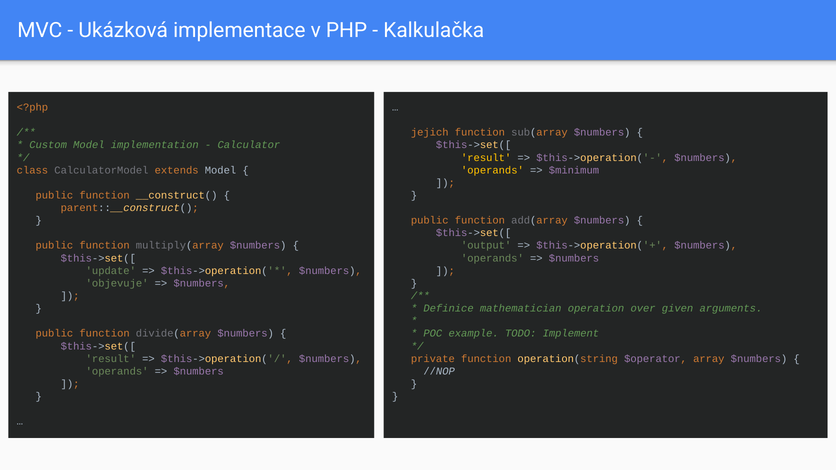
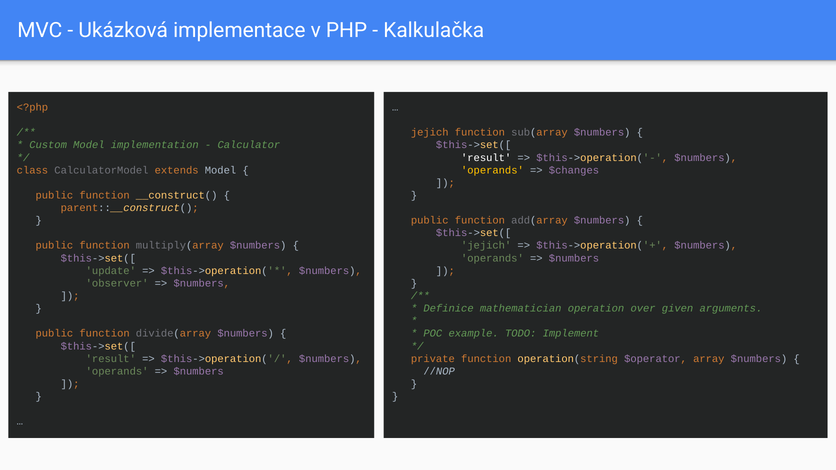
result at (486, 158) colour: yellow -> white
$minimum: $minimum -> $changes
output at (486, 246): output -> jejich
objevuje: objevuje -> observer
